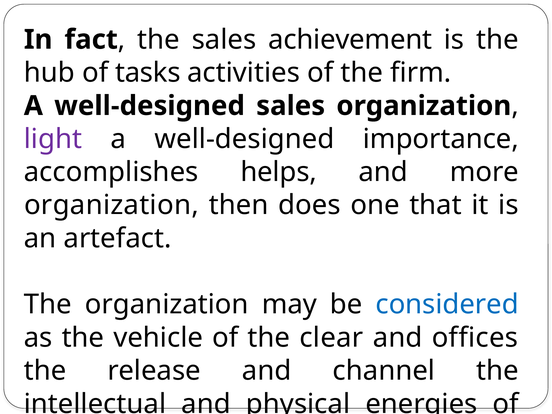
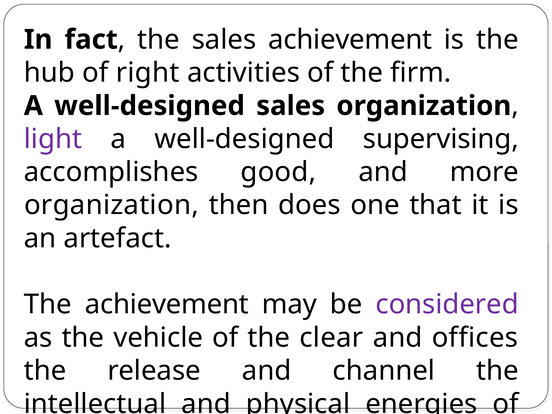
tasks: tasks -> right
importance: importance -> supervising
helps: helps -> good
organization at (167, 305): organization -> achievement
considered colour: blue -> purple
